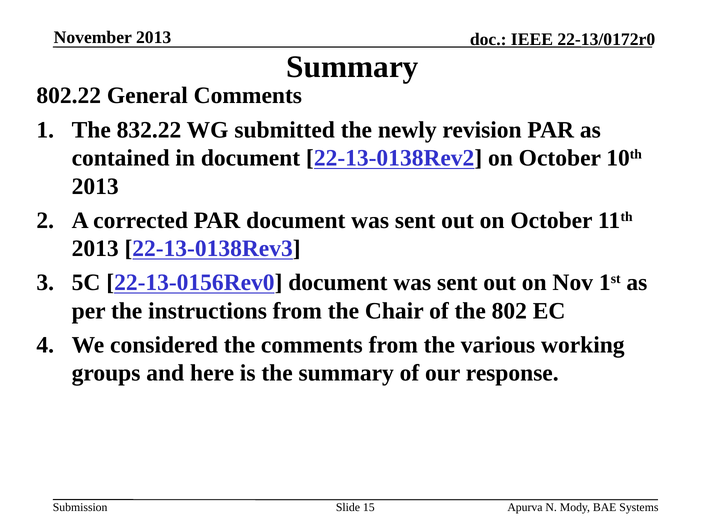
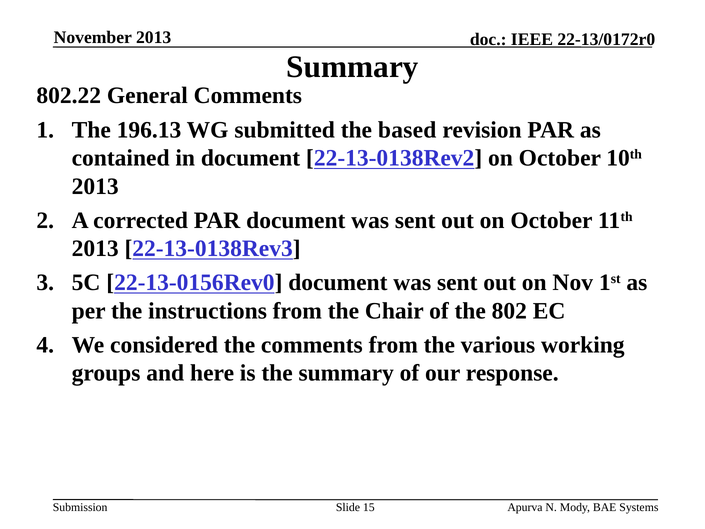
832.22: 832.22 -> 196.13
newly: newly -> based
